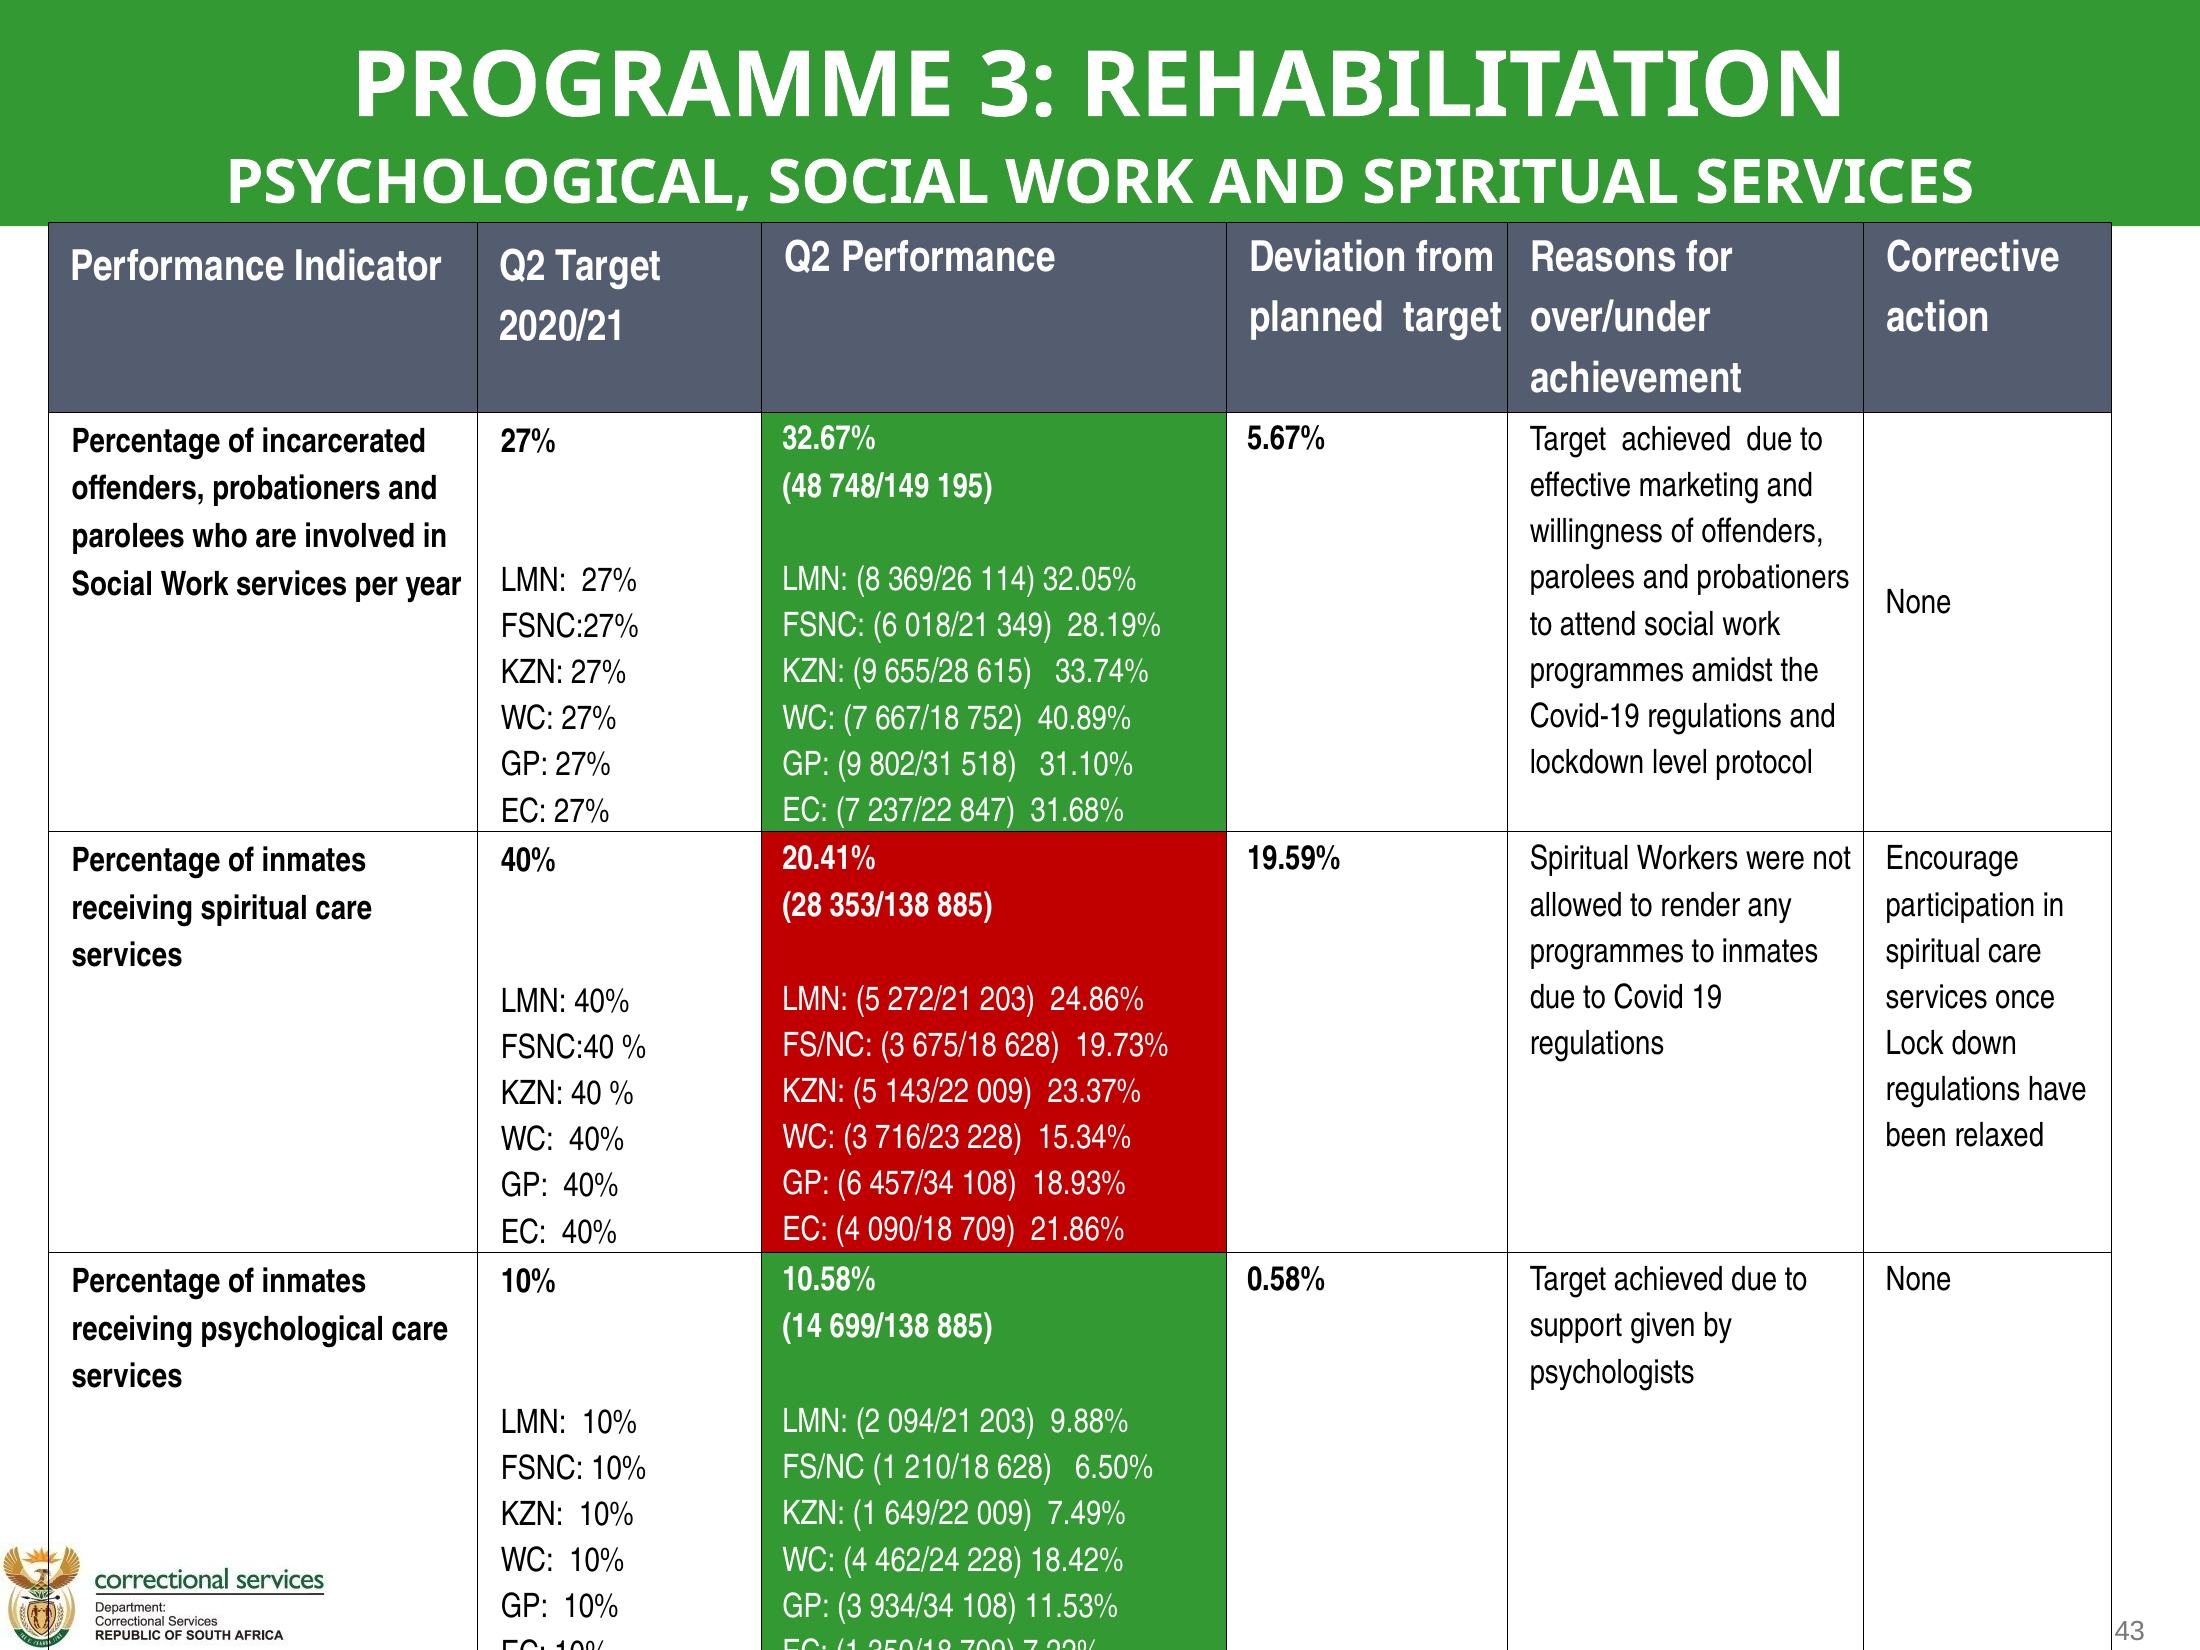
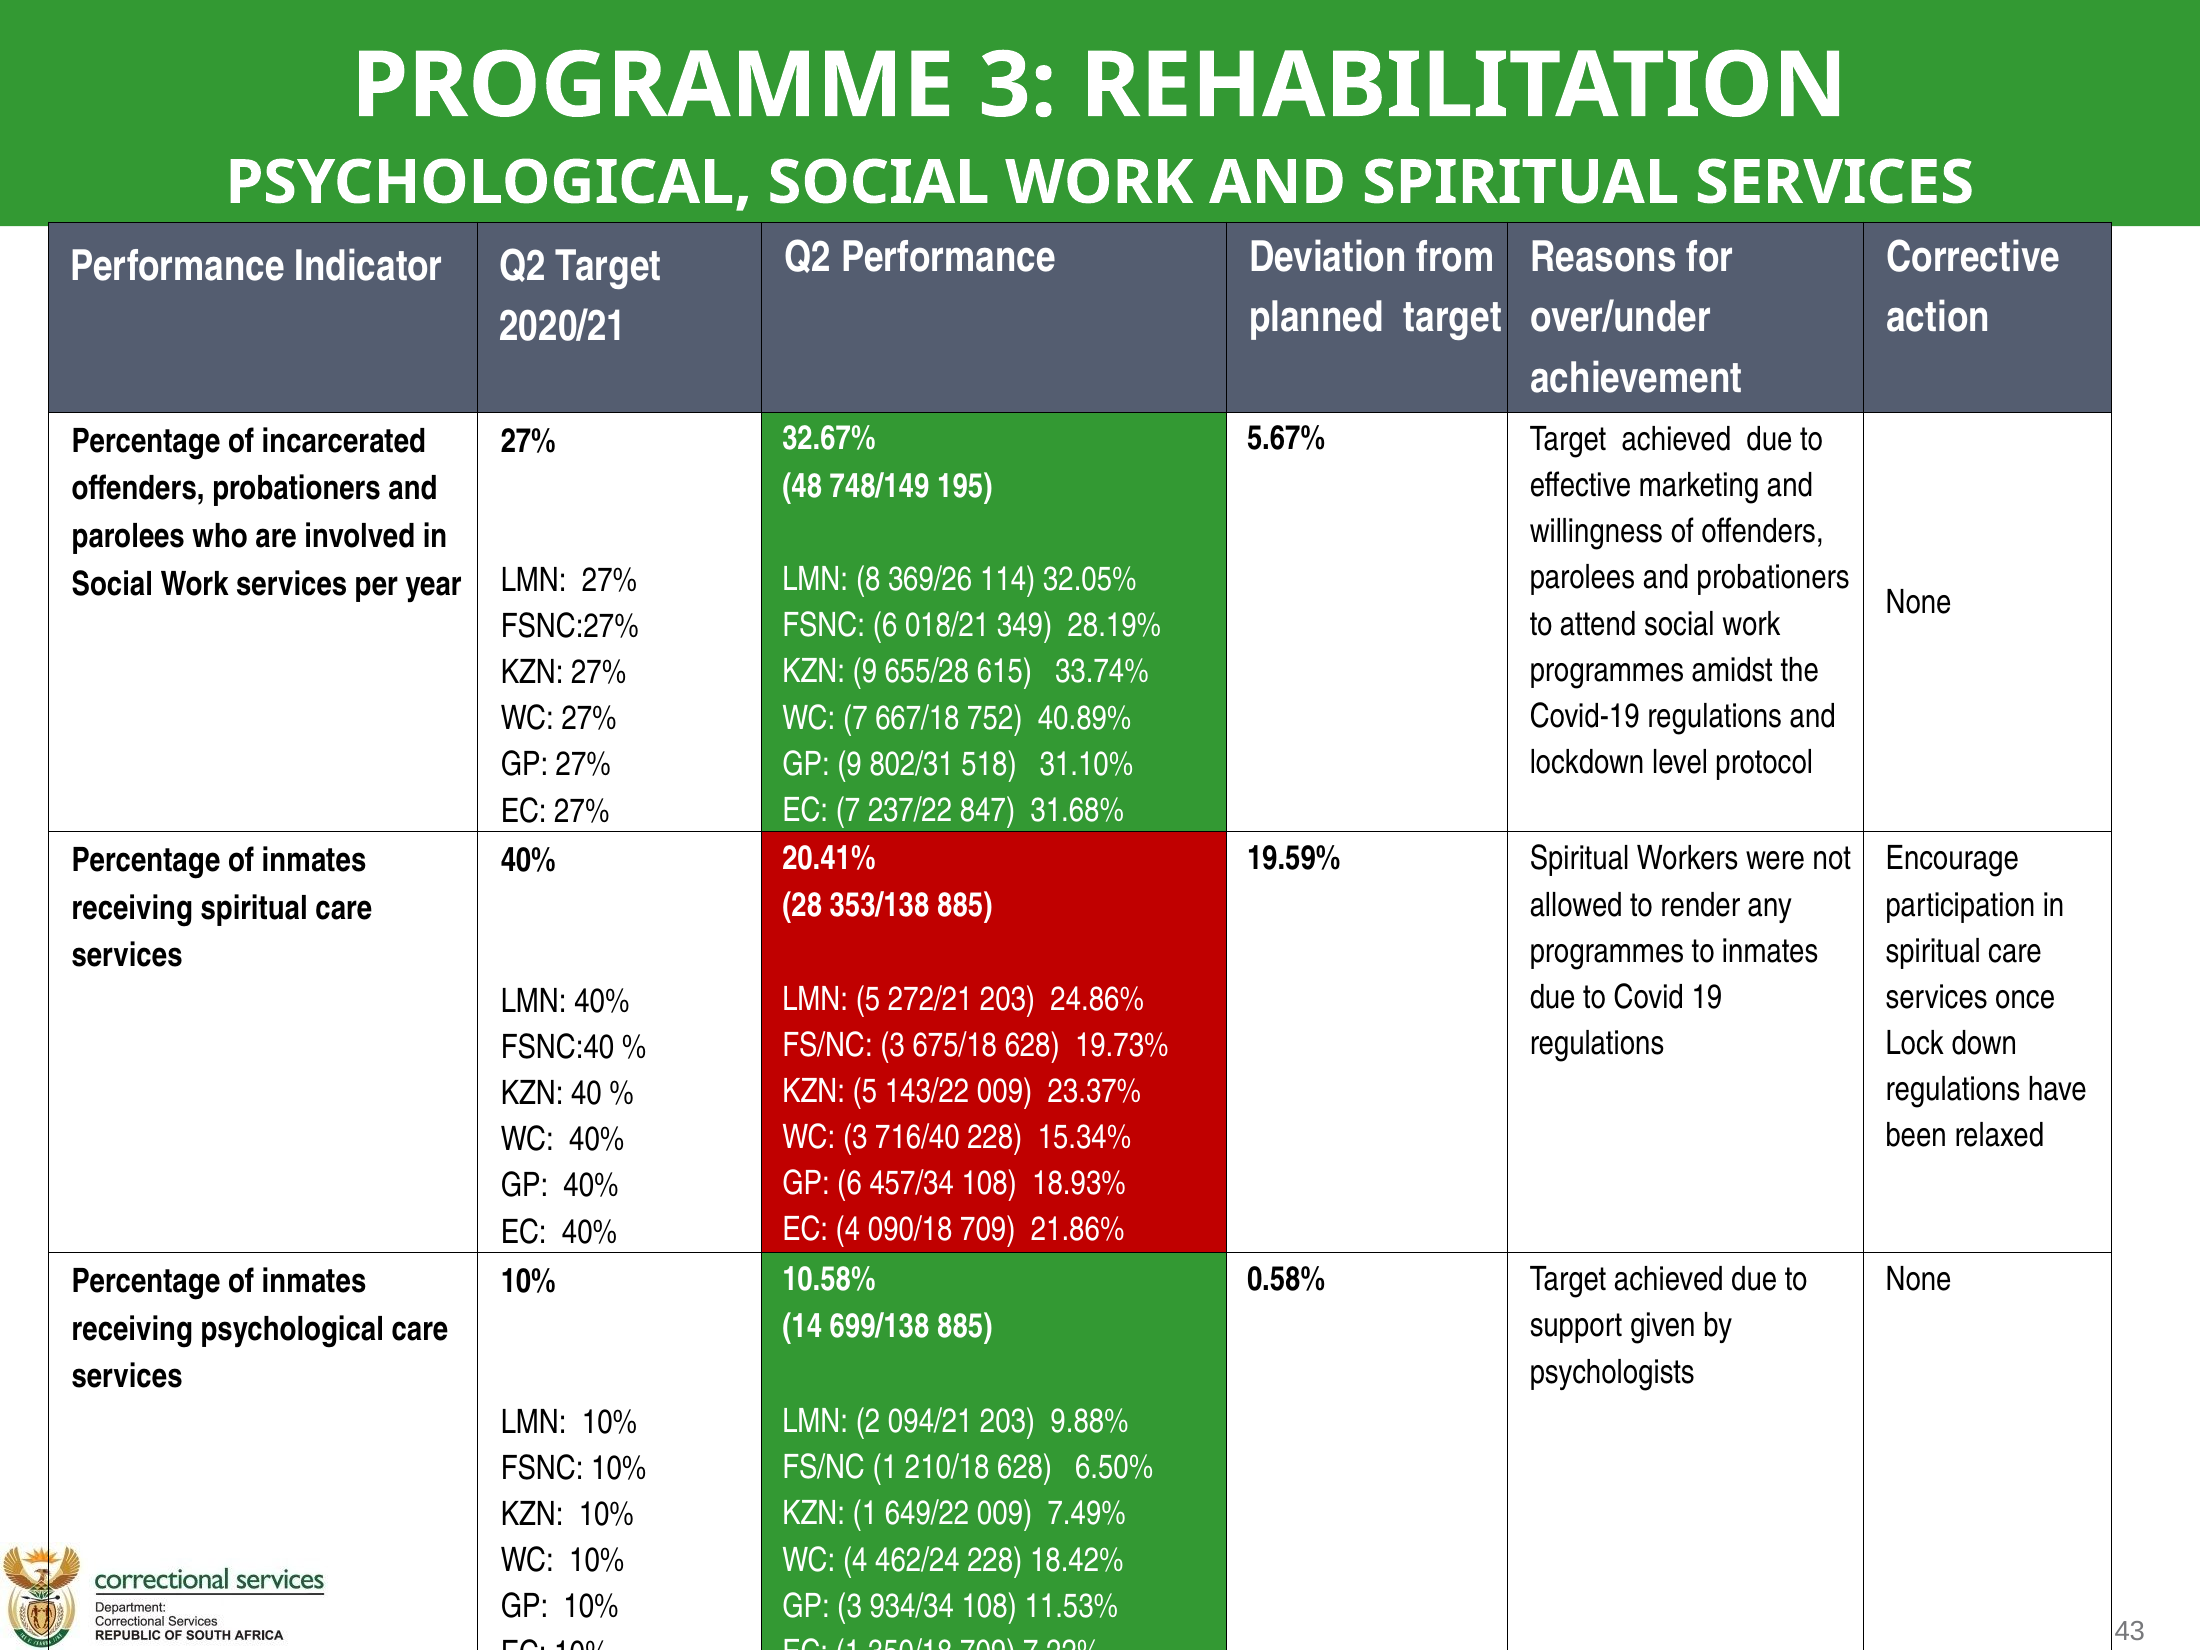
716/23: 716/23 -> 716/40
